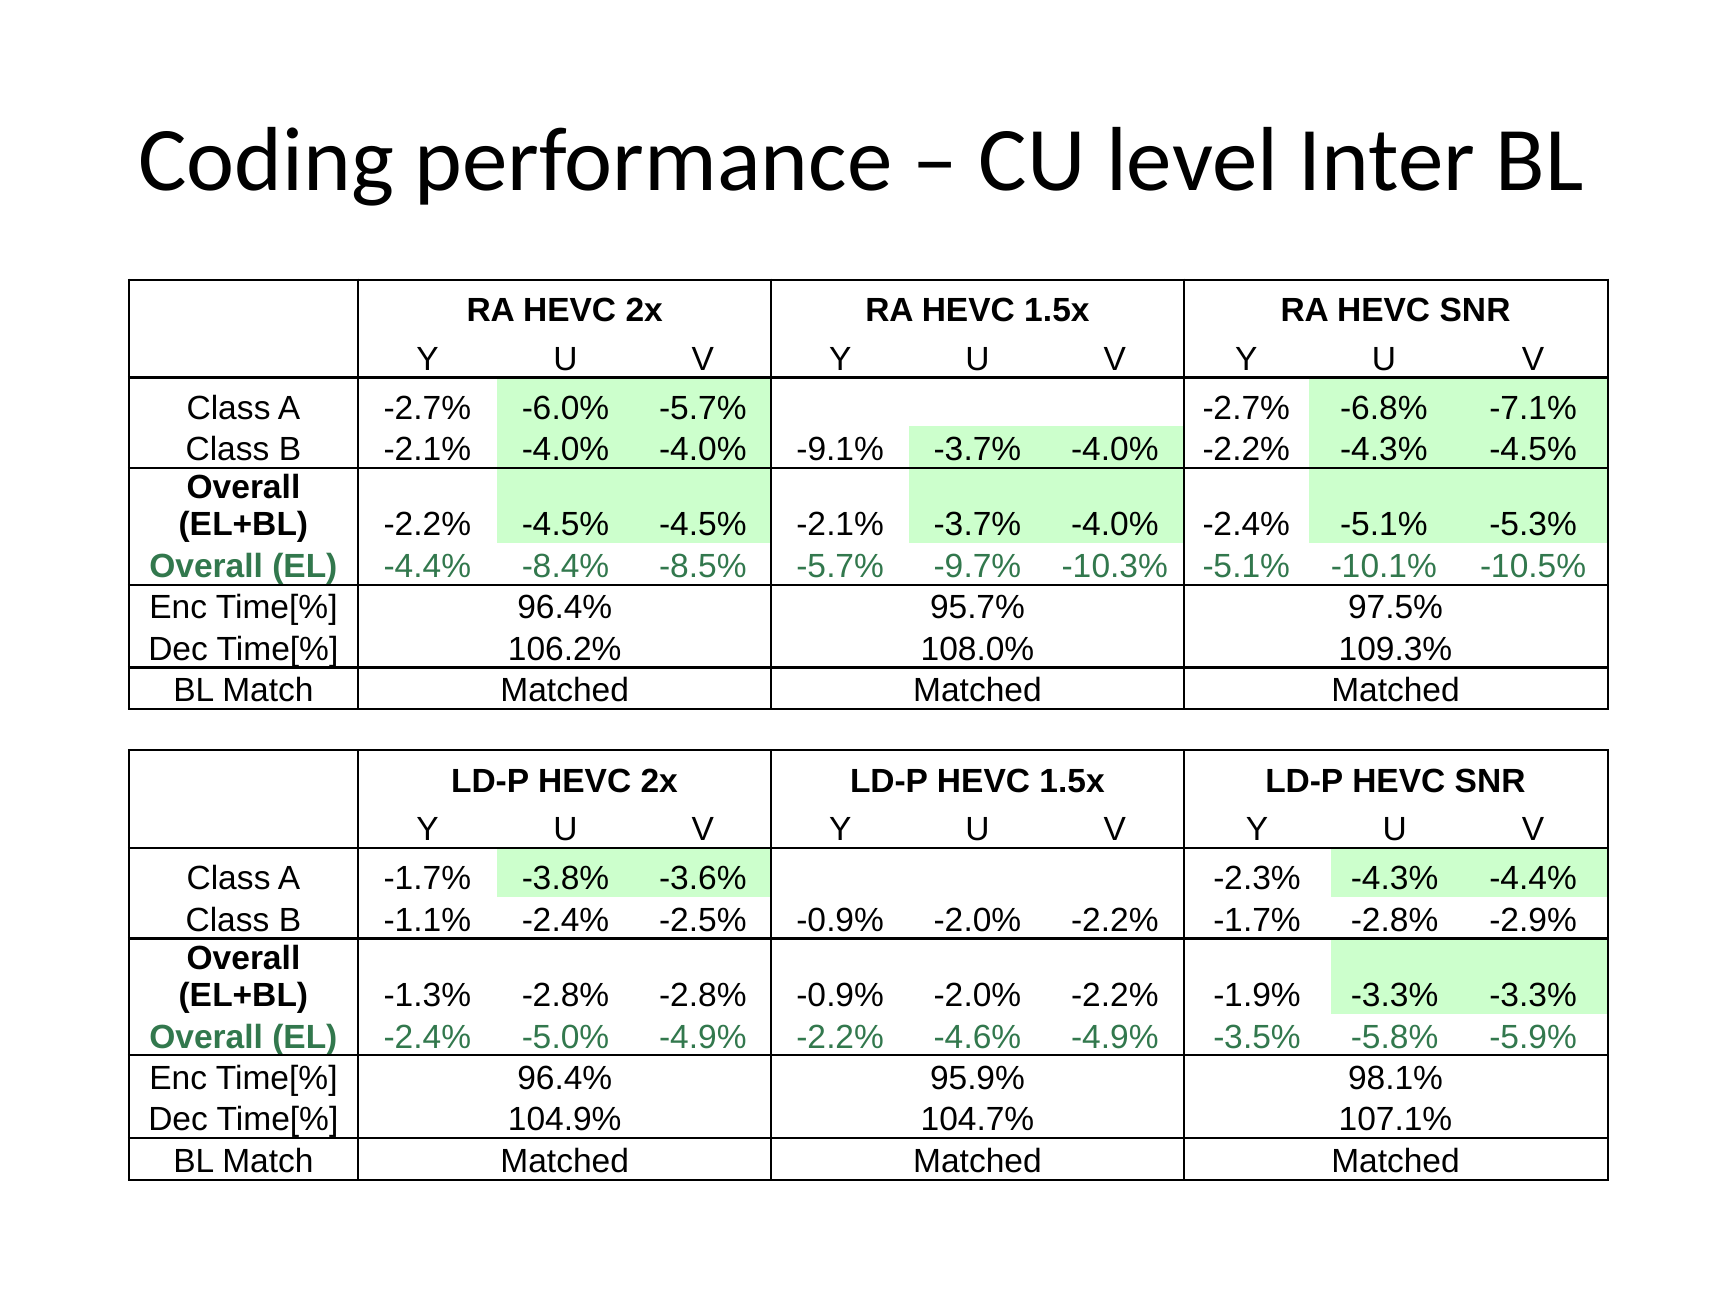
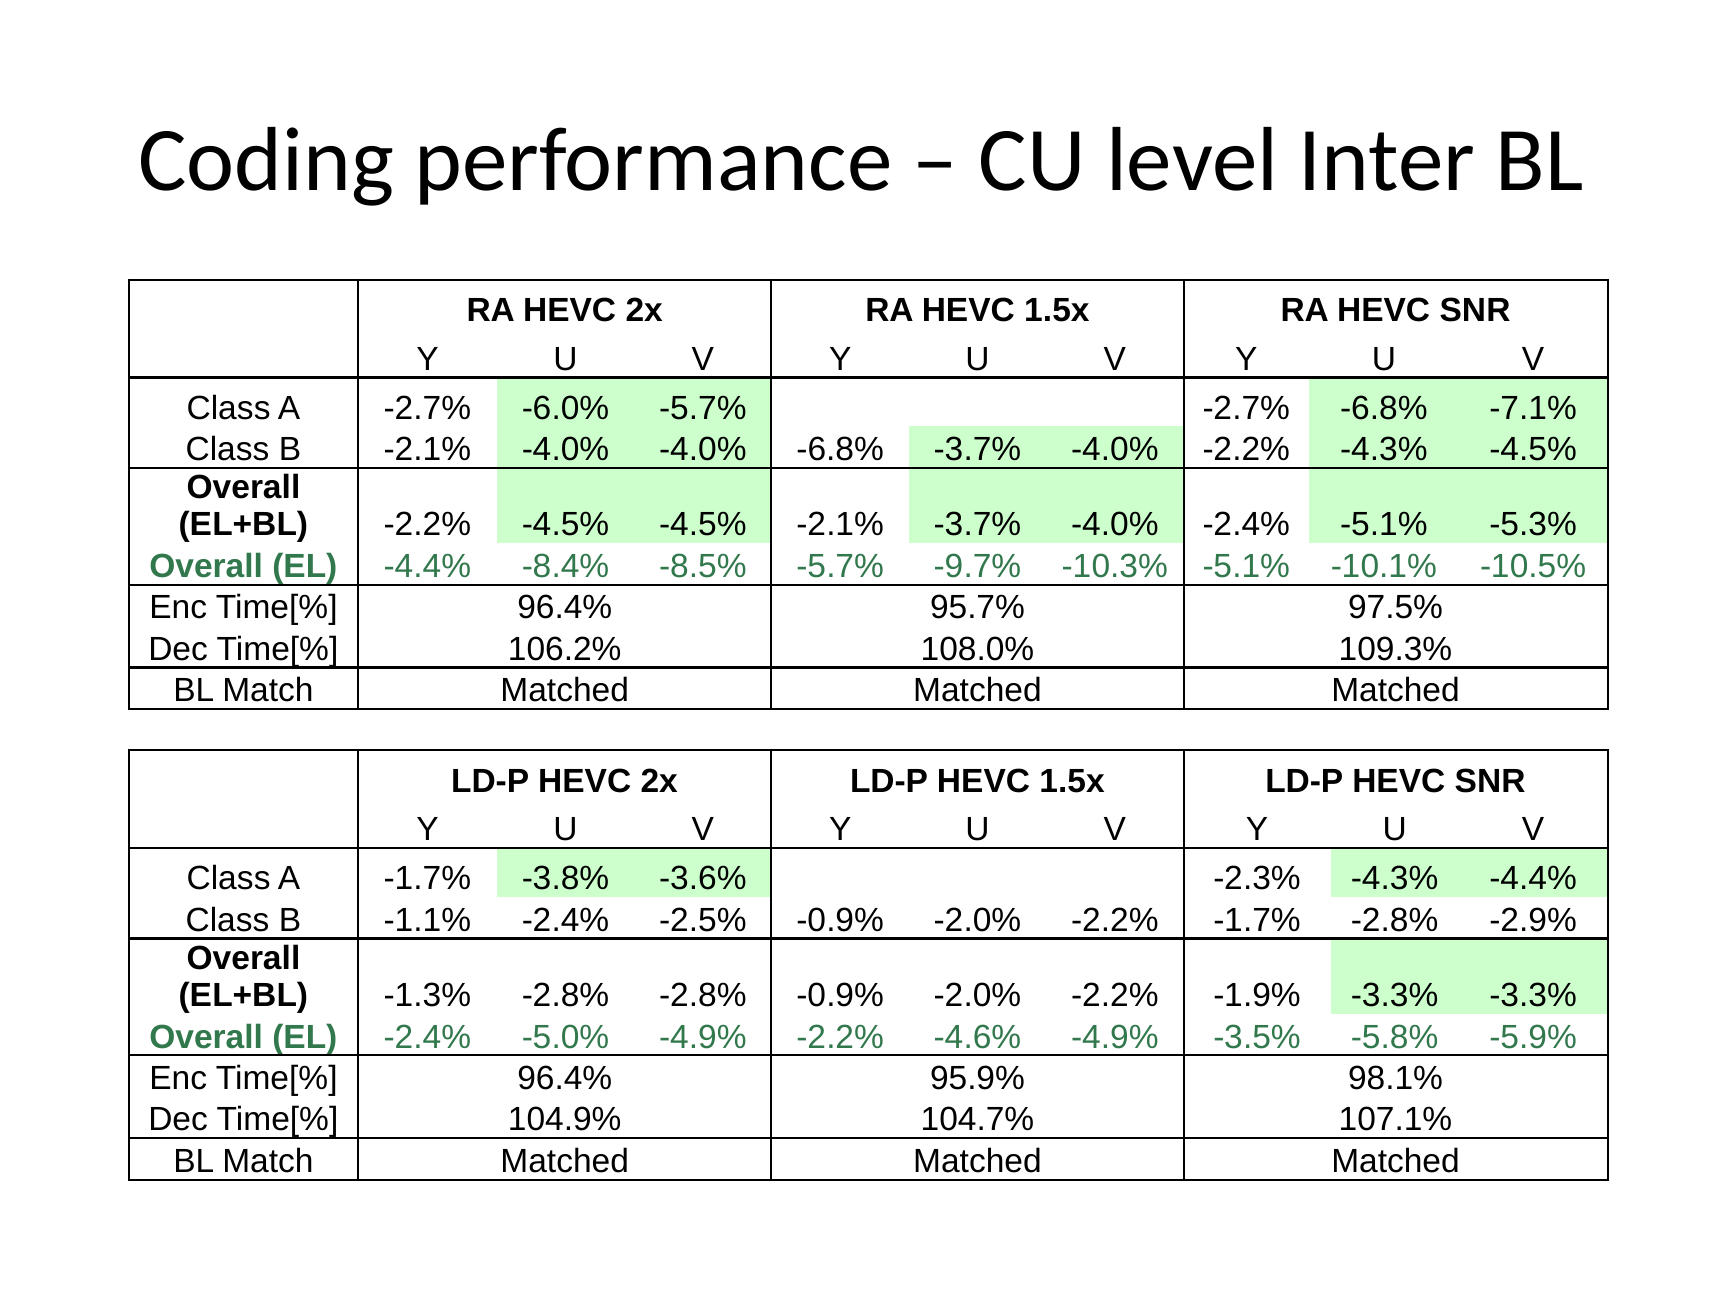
-4.0% -9.1%: -9.1% -> -6.8%
